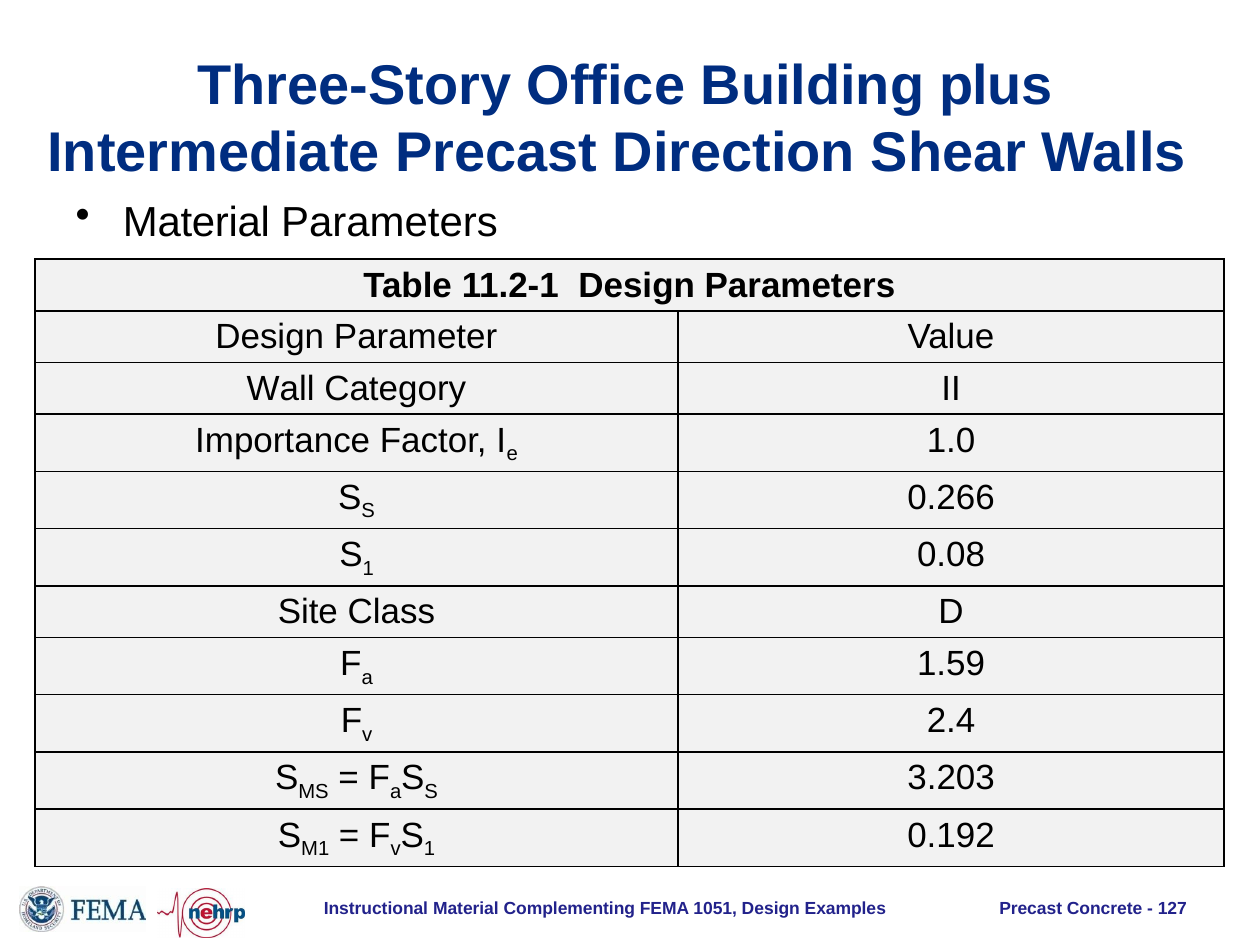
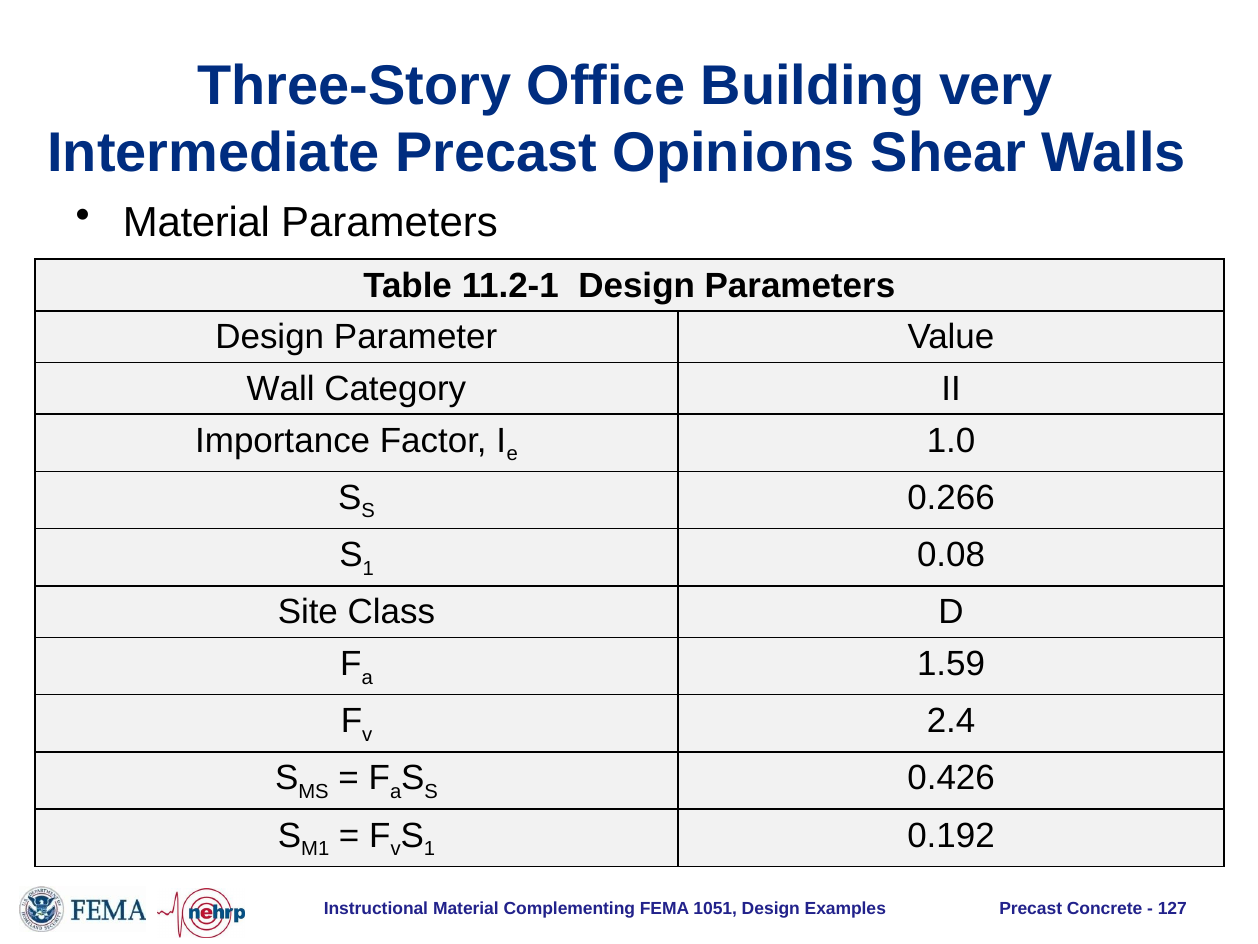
plus: plus -> very
Direction: Direction -> Opinions
3.203: 3.203 -> 0.426
